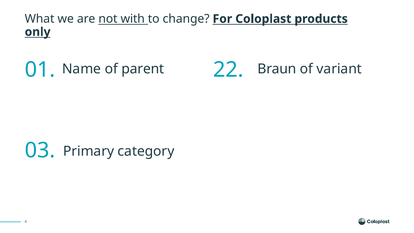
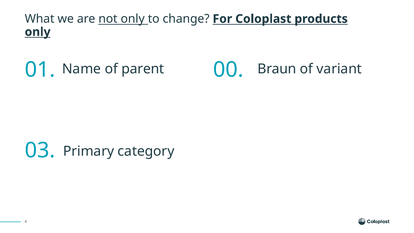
not with: with -> only
22: 22 -> 00
